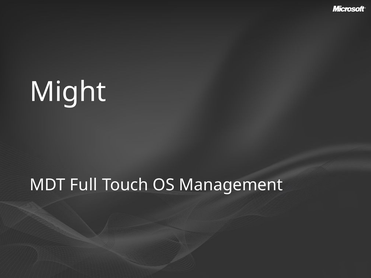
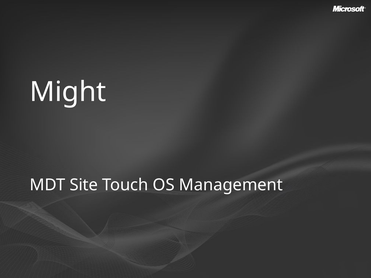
Full: Full -> Site
